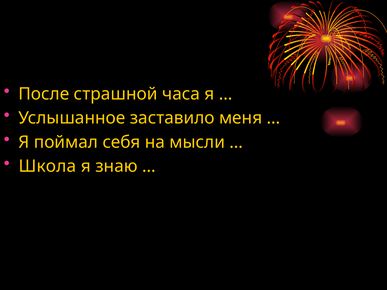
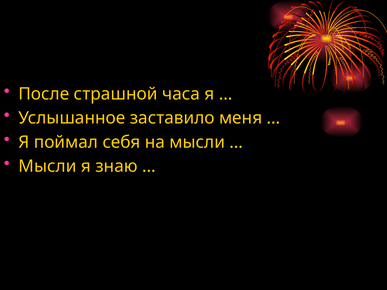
Школа at (47, 166): Школа -> Мысли
